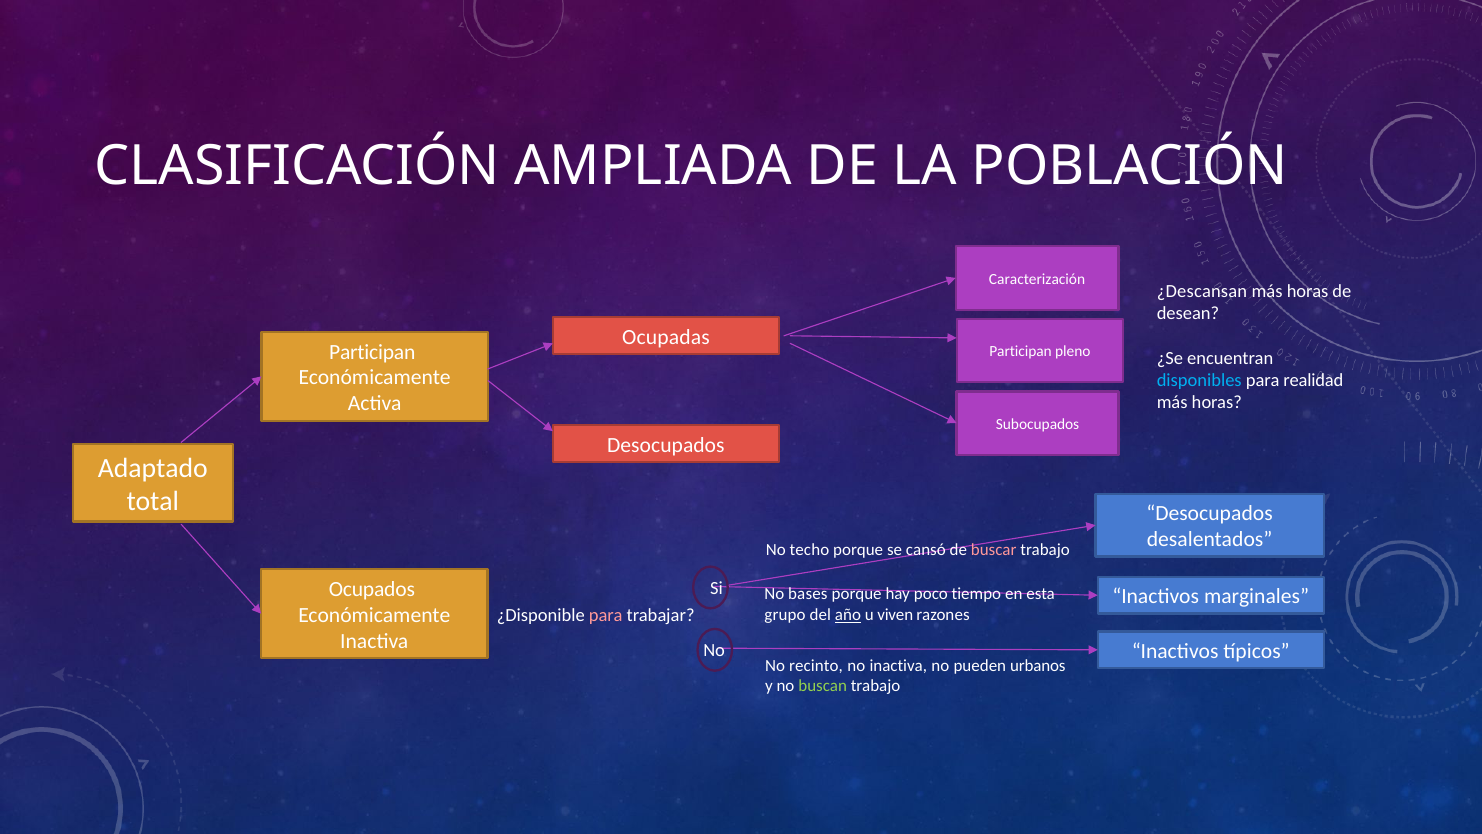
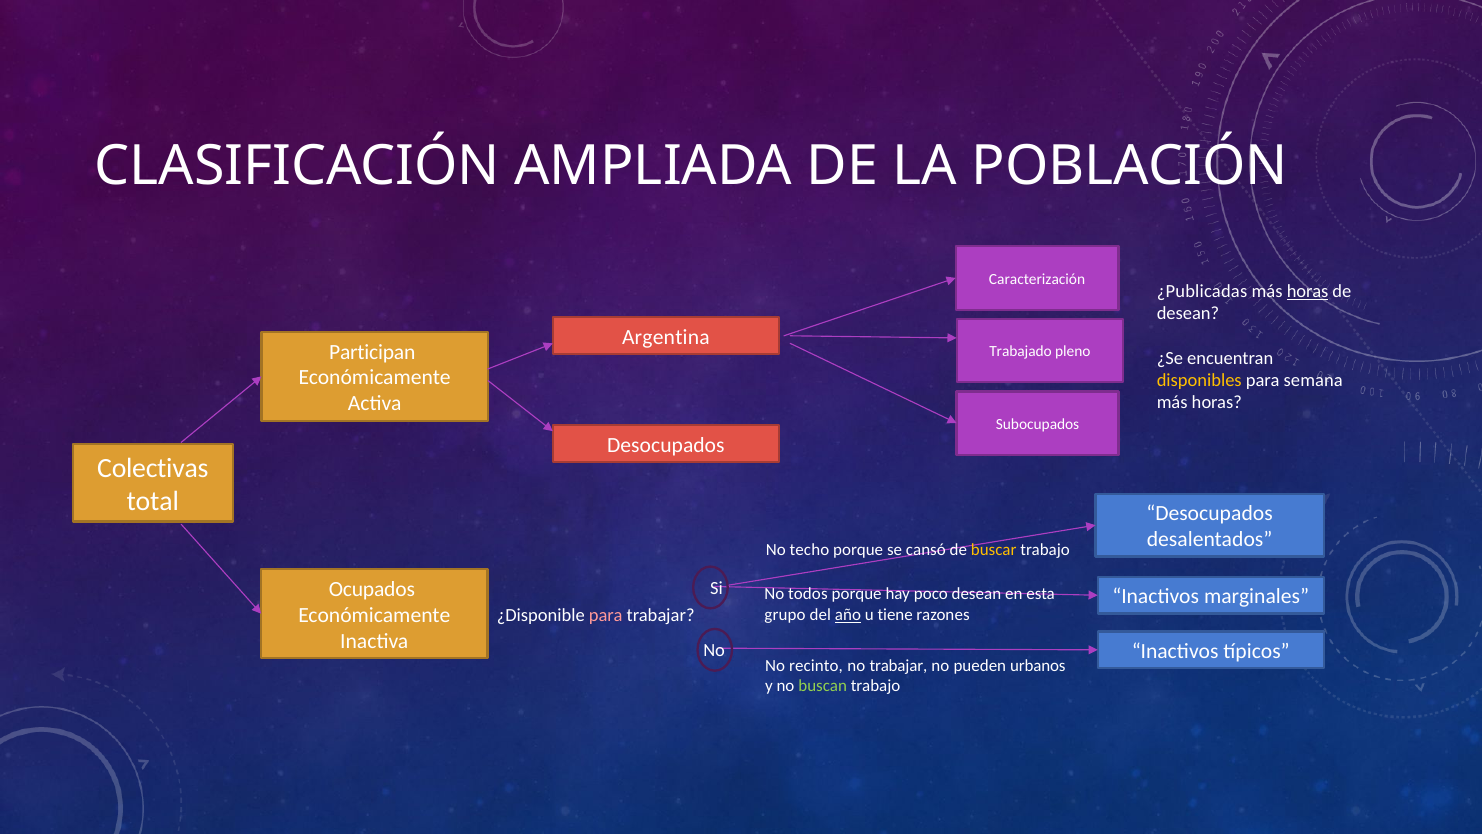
¿Descansan: ¿Descansan -> ¿Publicadas
horas at (1308, 291) underline: none -> present
Ocupadas: Ocupadas -> Argentina
Participan at (1021, 351): Participan -> Trabajado
disponibles colour: light blue -> yellow
realidad: realidad -> semana
Adaptado: Adaptado -> Colectivas
buscar colour: pink -> yellow
bases: bases -> todos
poco tiempo: tiempo -> desean
viven: viven -> tiene
no inactiva: inactiva -> trabajar
